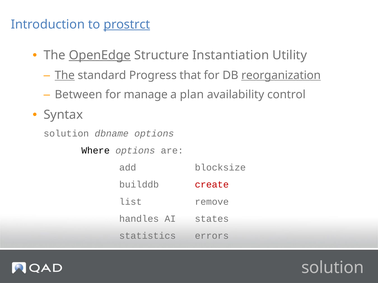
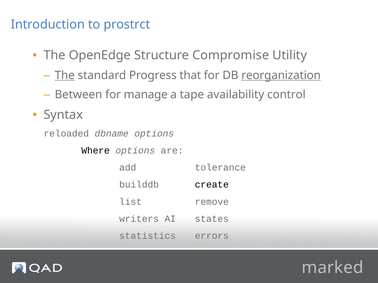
prostrct underline: present -> none
OpenEdge underline: present -> none
Instantiation: Instantiation -> Compromise
plan: plan -> tape
solution at (66, 134): solution -> reloaded
blocksize: blocksize -> tolerance
create colour: red -> black
handles: handles -> writers
solution at (333, 268): solution -> marked
